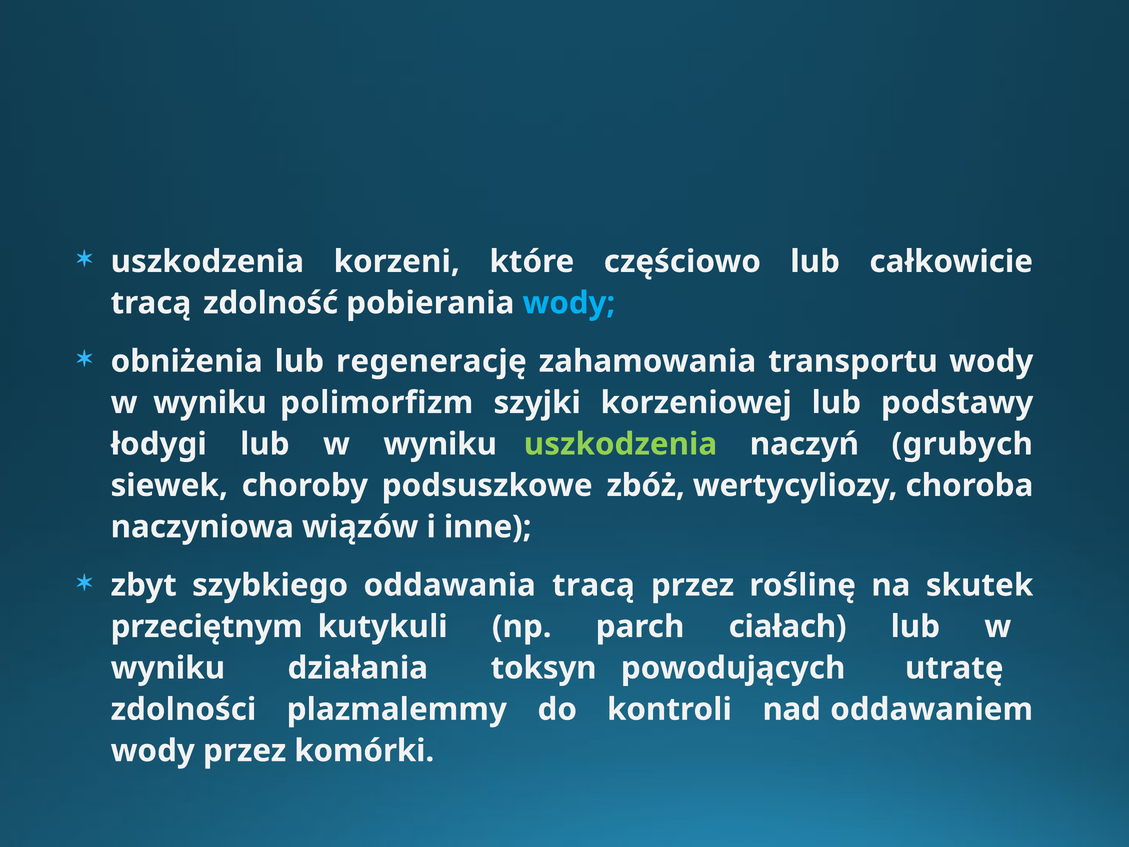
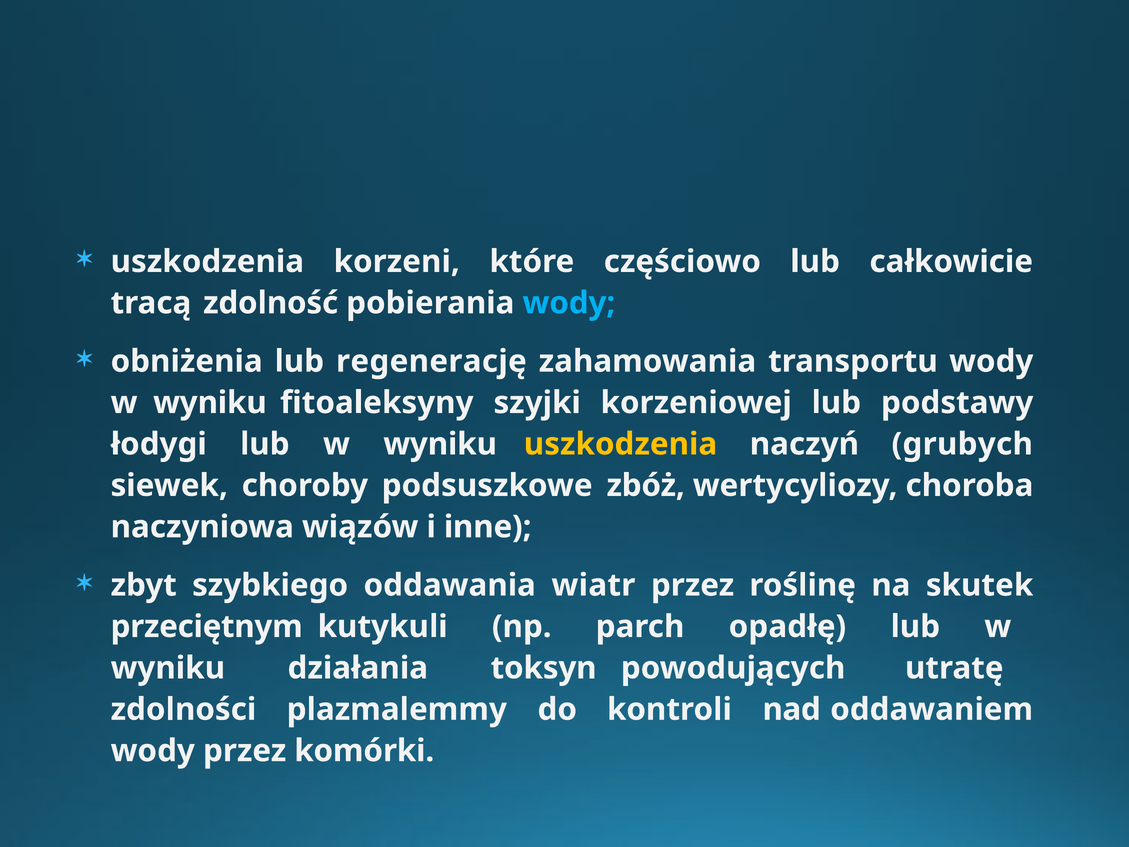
polimorfizm: polimorfizm -> fitoaleksyny
uszkodzenia at (620, 444) colour: light green -> yellow
oddawania tracą: tracą -> wiatr
ciałach: ciałach -> opadłę
